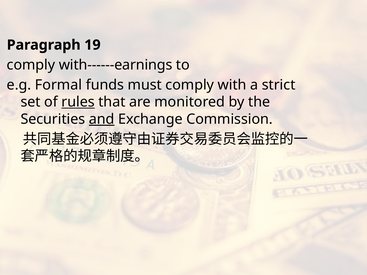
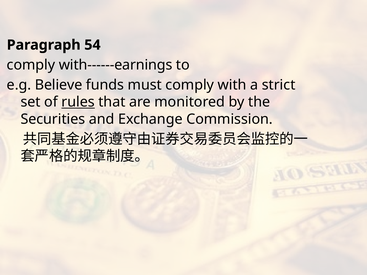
19: 19 -> 54
Formal: Formal -> Believe
and underline: present -> none
